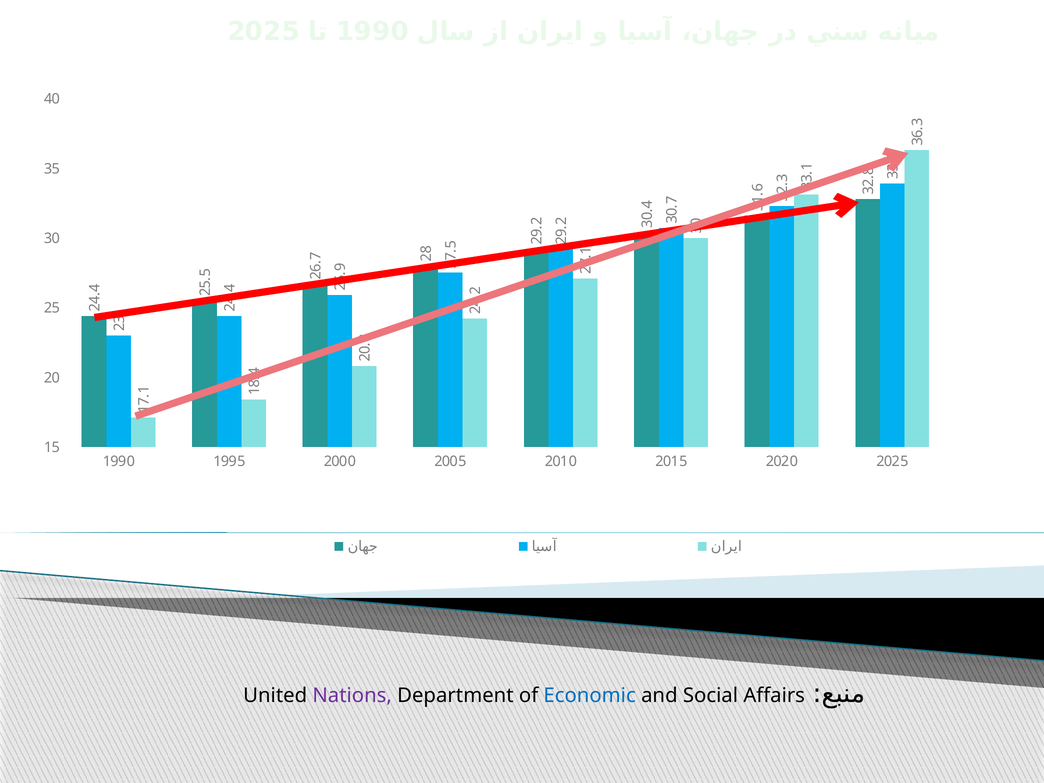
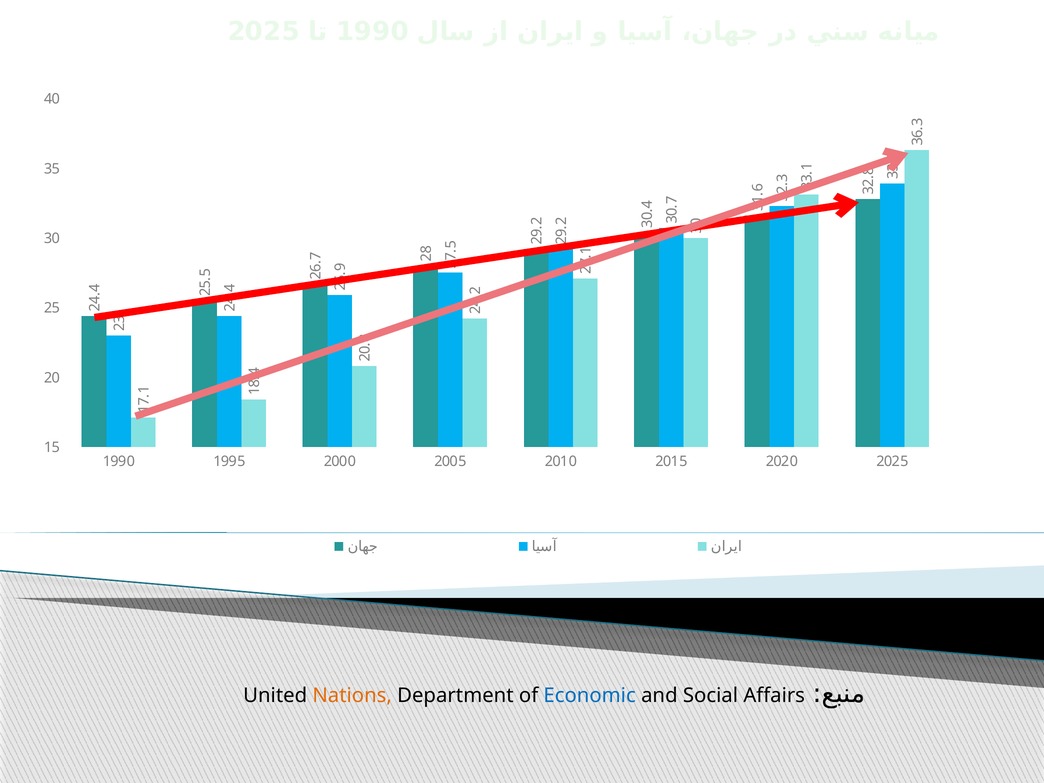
Nations colour: purple -> orange
